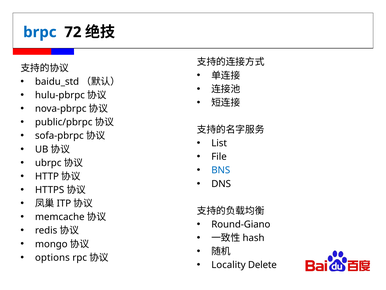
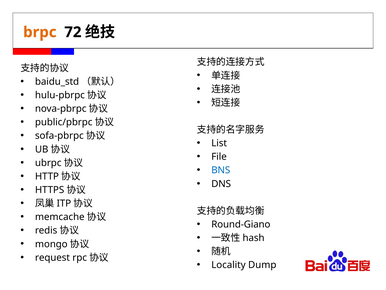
brpc colour: blue -> orange
options: options -> request
Delete: Delete -> Dump
